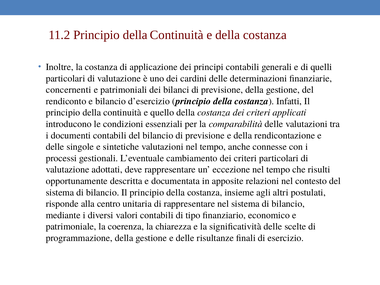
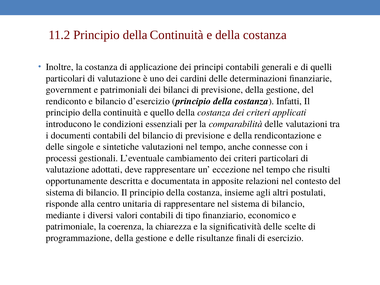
concernenti: concernenti -> government
